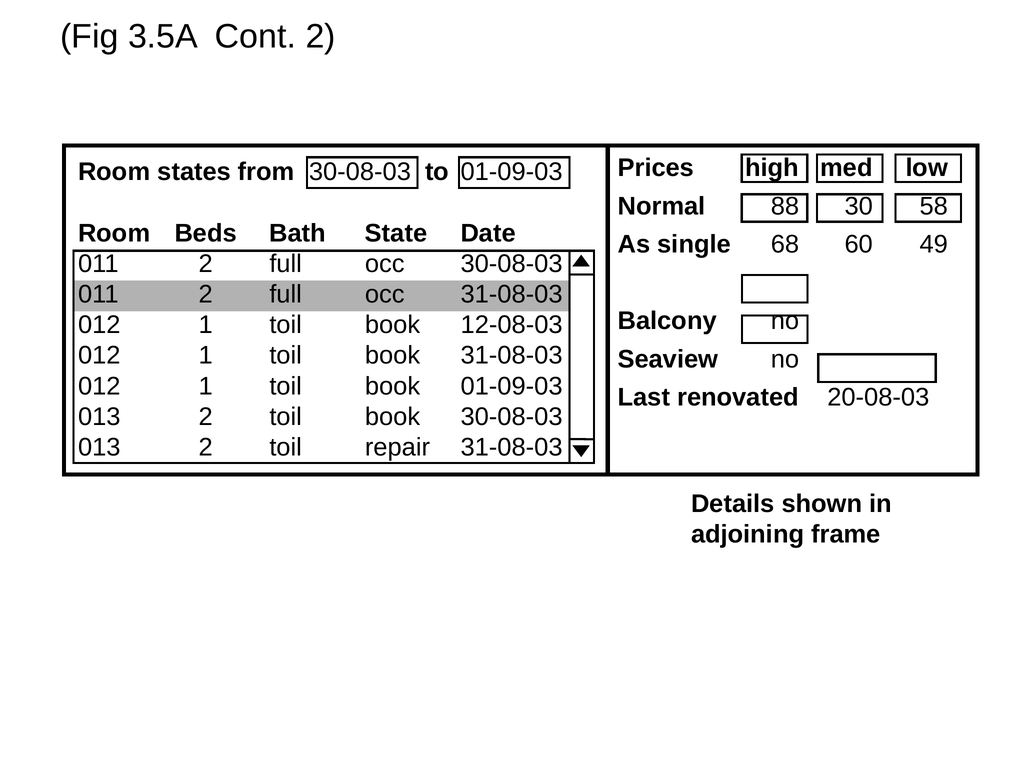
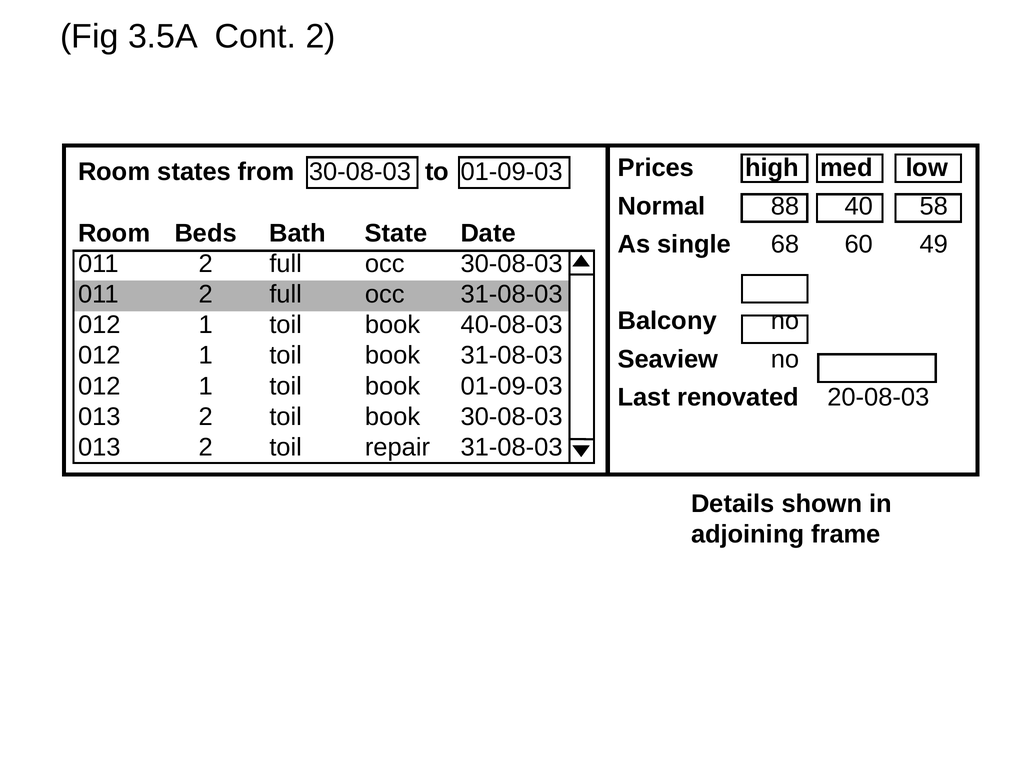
30: 30 -> 40
12-08-03: 12-08-03 -> 40-08-03
